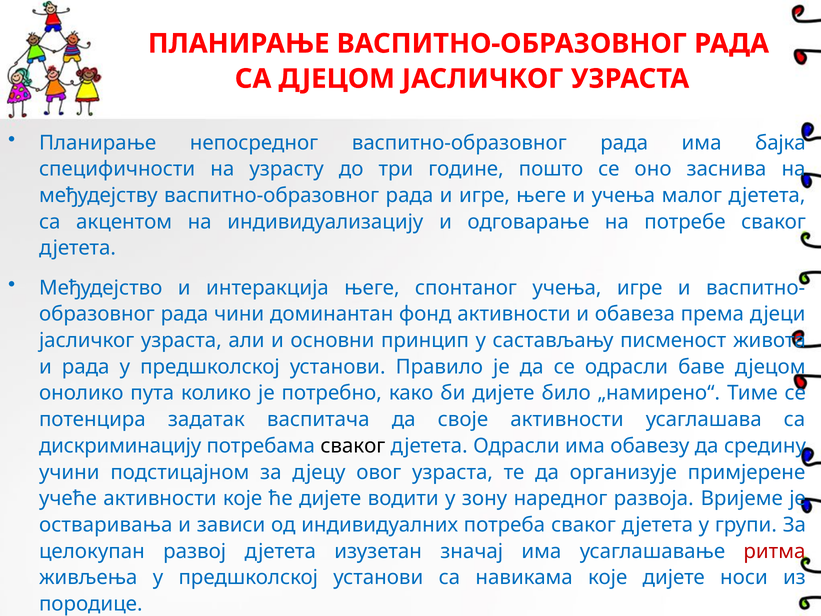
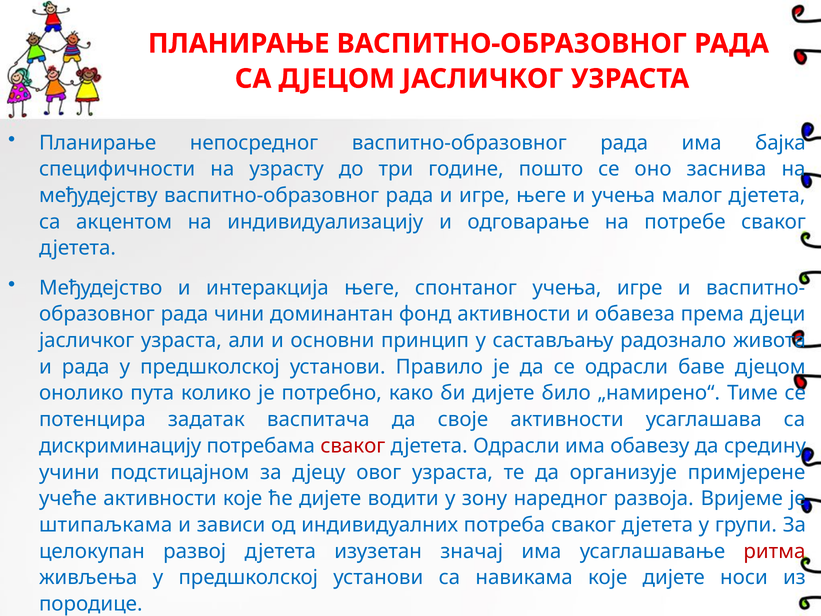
писменост: писменост -> радознало
сваког at (353, 446) colour: black -> red
остваривања: остваривања -> штипаљкама
